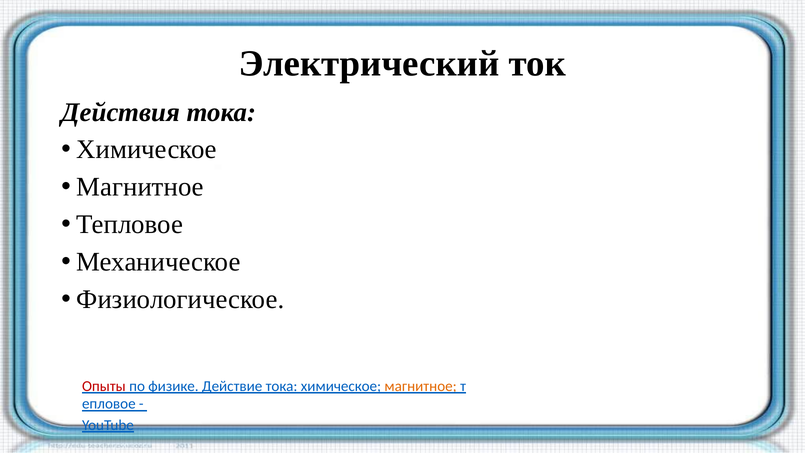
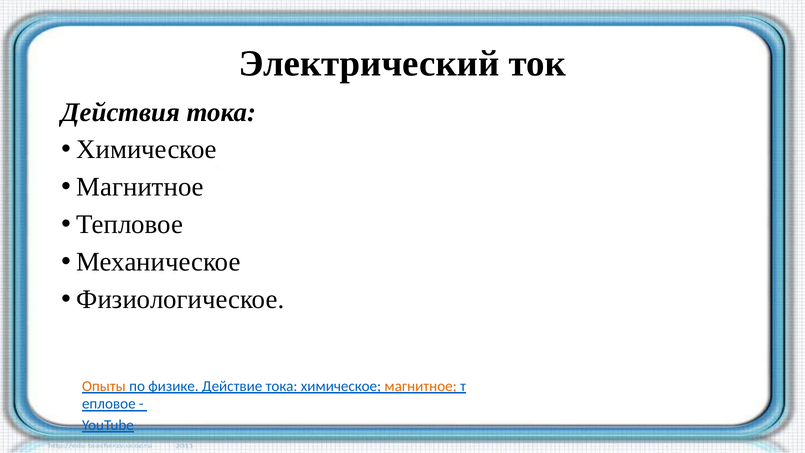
Опыты colour: red -> orange
